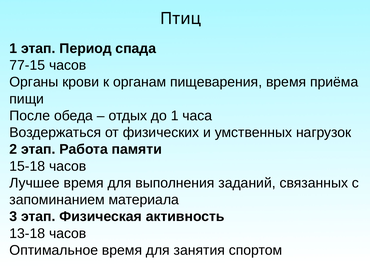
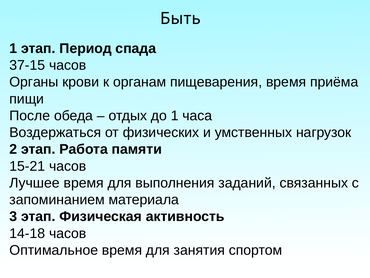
Птиц: Птиц -> Быть
77-15: 77-15 -> 37-15
15-18: 15-18 -> 15-21
13-18: 13-18 -> 14-18
